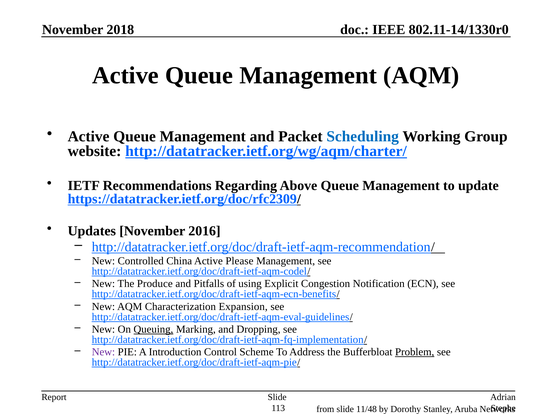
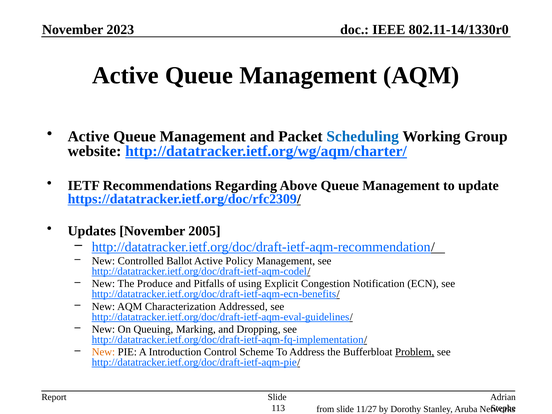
2018: 2018 -> 2023
2016: 2016 -> 2005
China: China -> Ballot
Please: Please -> Policy
Expansion: Expansion -> Addressed
Queuing underline: present -> none
New at (103, 352) colour: purple -> orange
11/48: 11/48 -> 11/27
